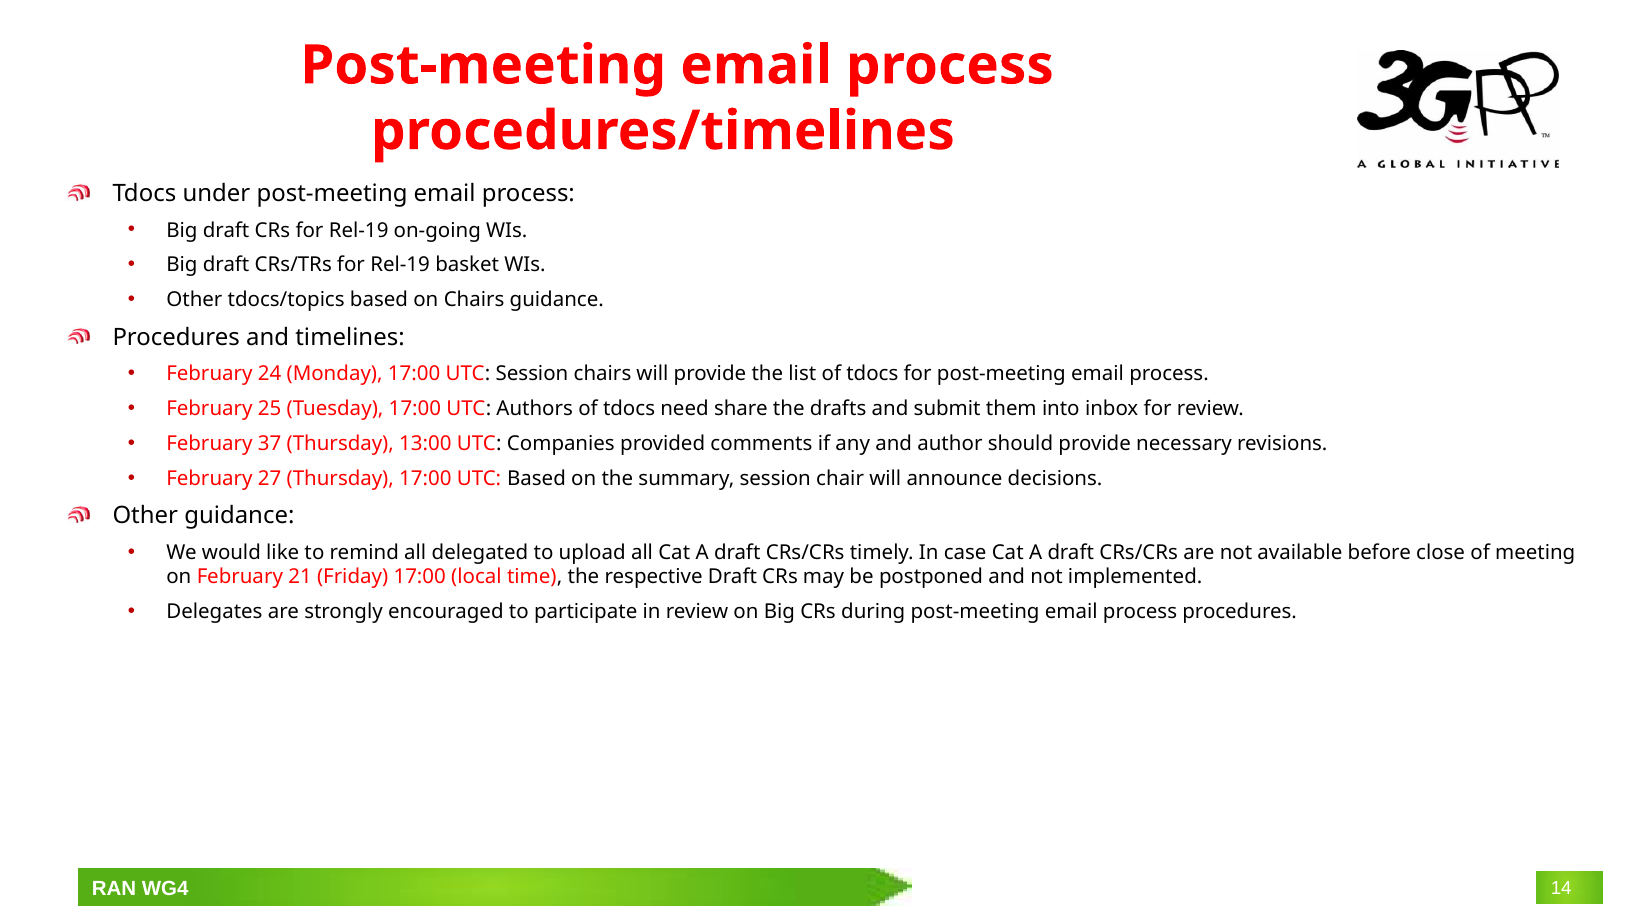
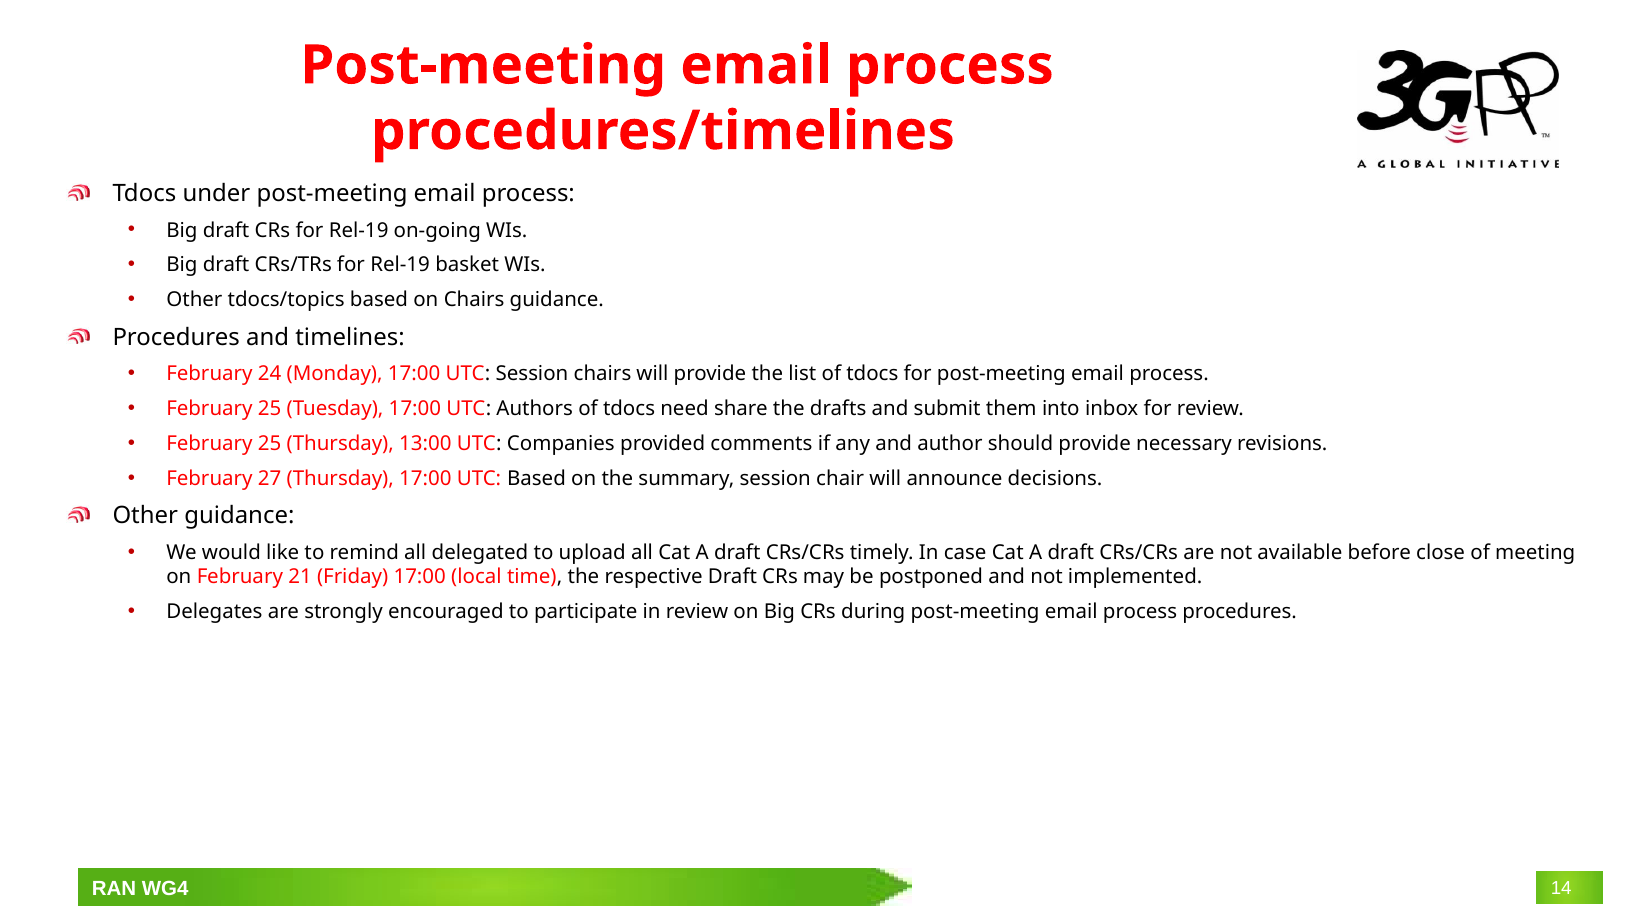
37 at (270, 444): 37 -> 25
